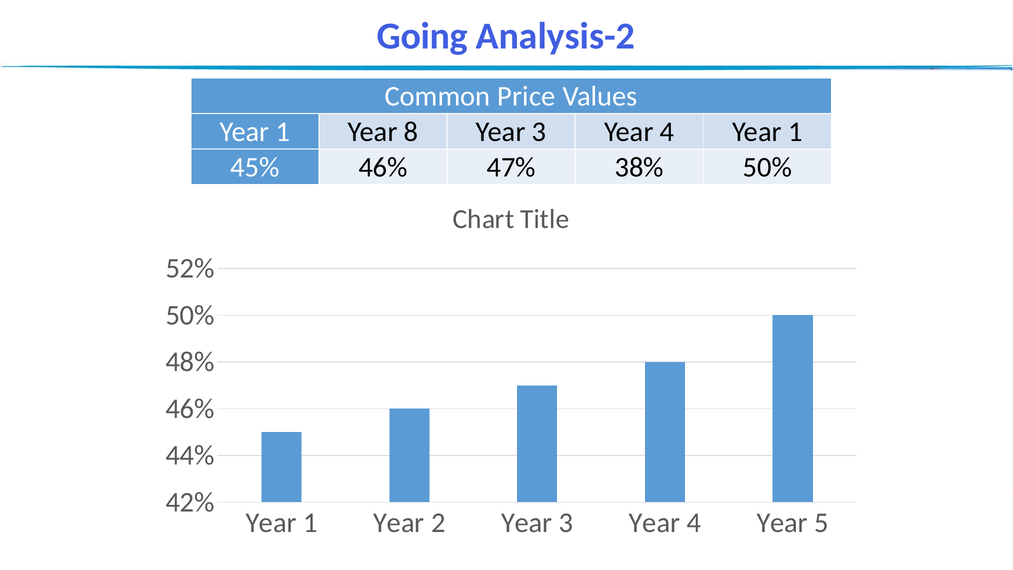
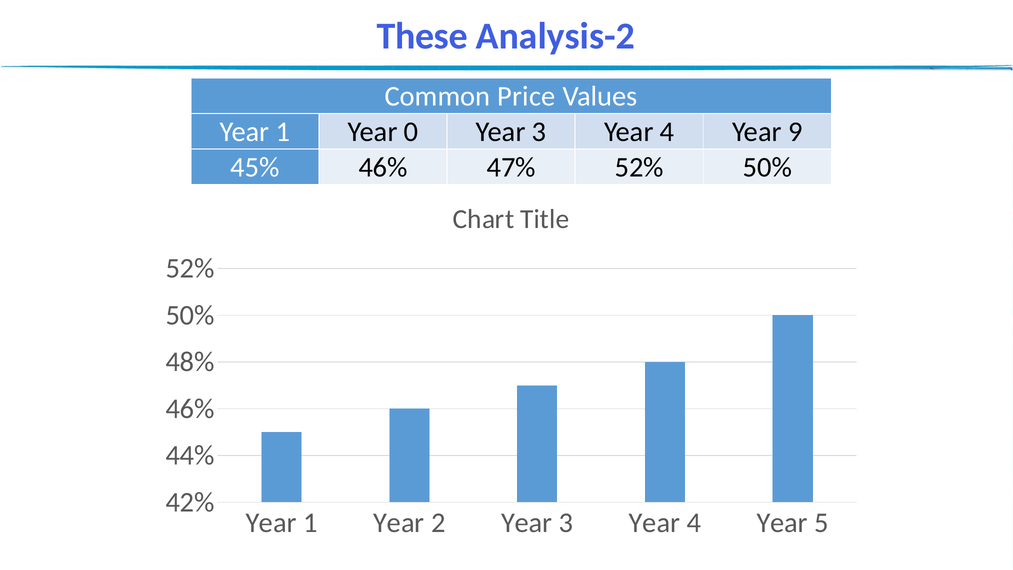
Going: Going -> These
8: 8 -> 0
4 Year 1: 1 -> 9
47% 38%: 38% -> 52%
